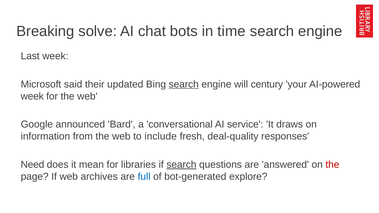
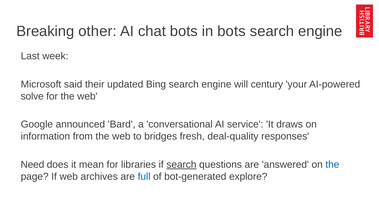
solve: solve -> other
in time: time -> bots
search at (184, 84) underline: present -> none
week at (32, 96): week -> solve
include: include -> bridges
the at (332, 165) colour: red -> blue
